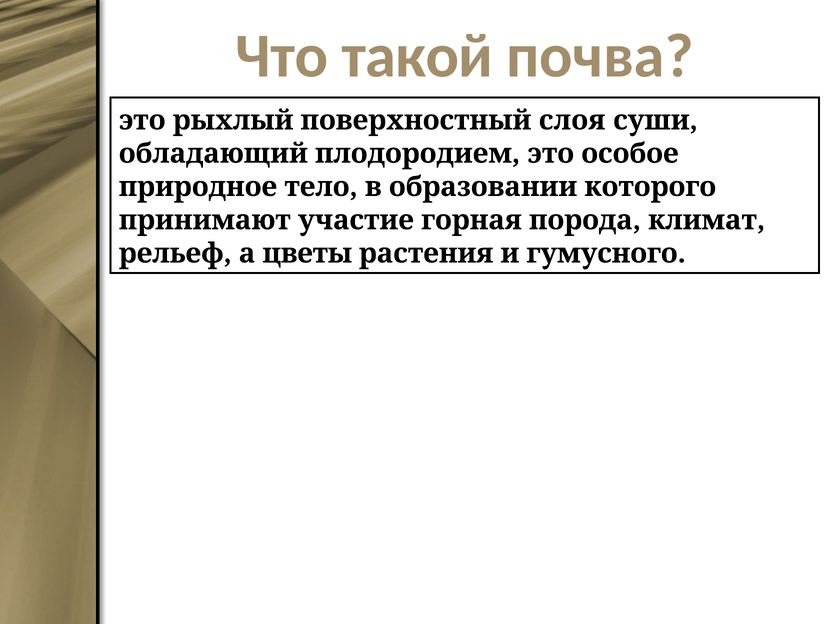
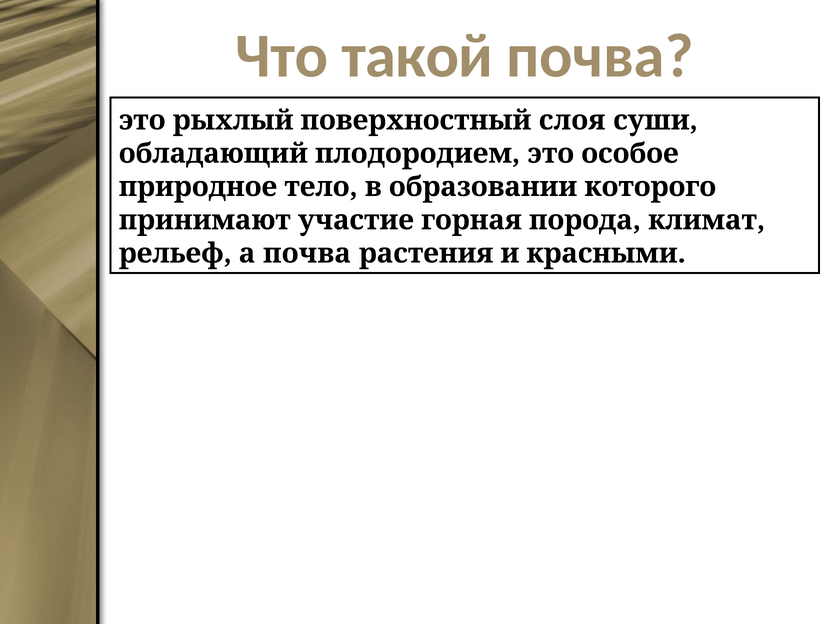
а цветы: цветы -> почва
гумусного: гумусного -> красными
